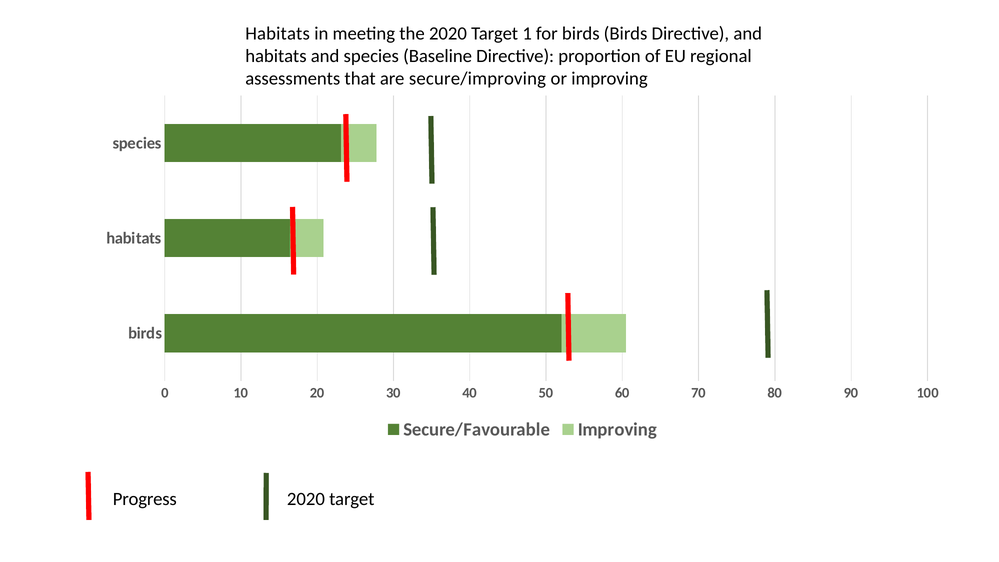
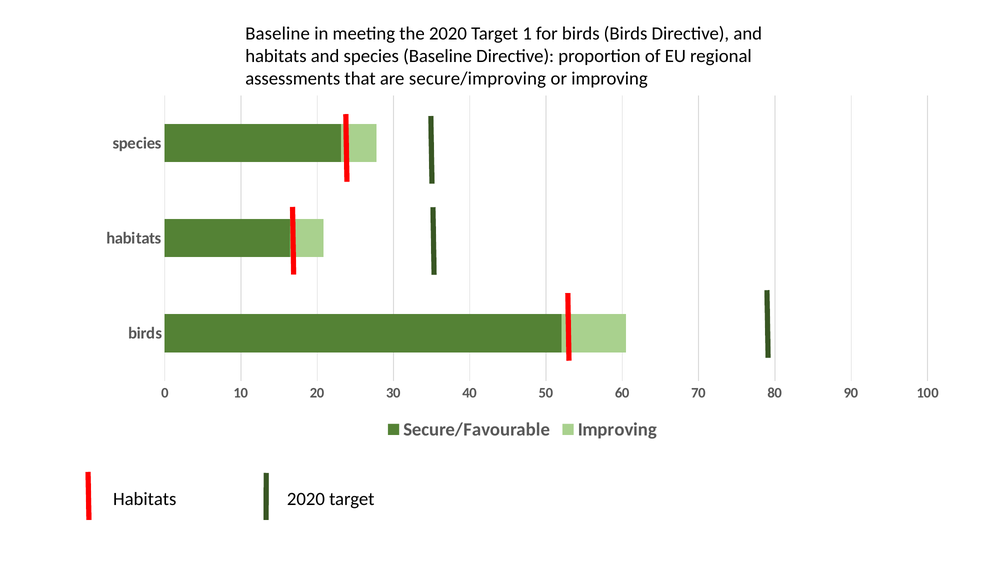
Habitats at (278, 33): Habitats -> Baseline
Progress at (145, 499): Progress -> Habitats
